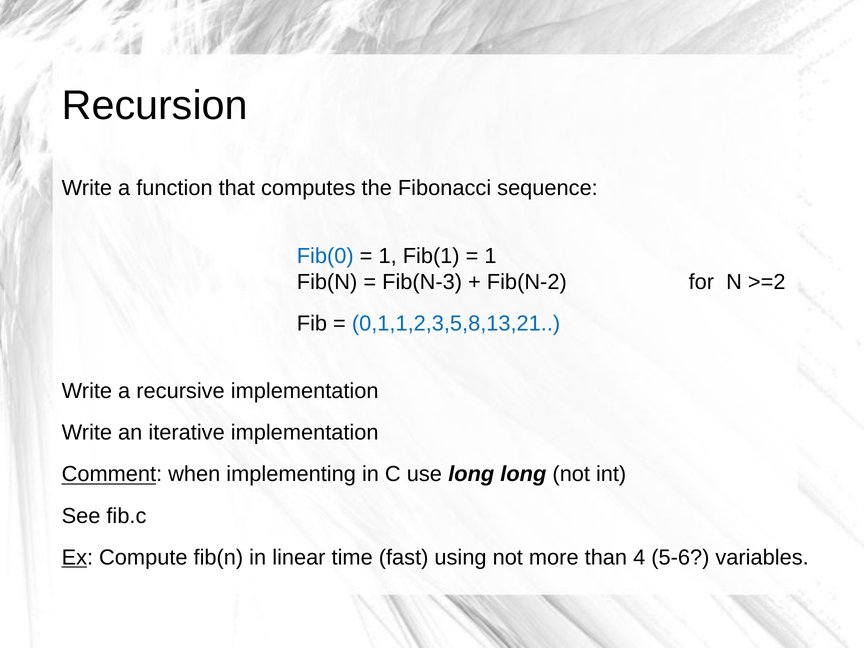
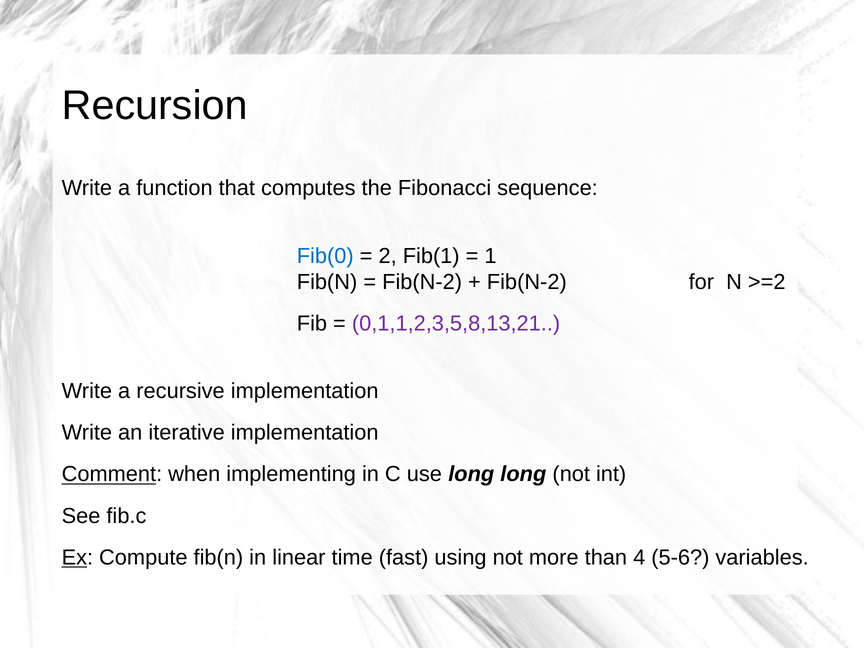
1 at (388, 256): 1 -> 2
Fib(N-3 at (422, 282): Fib(N-3 -> Fib(N-2
0,1,1,2,3,5,8,13,21 colour: blue -> purple
